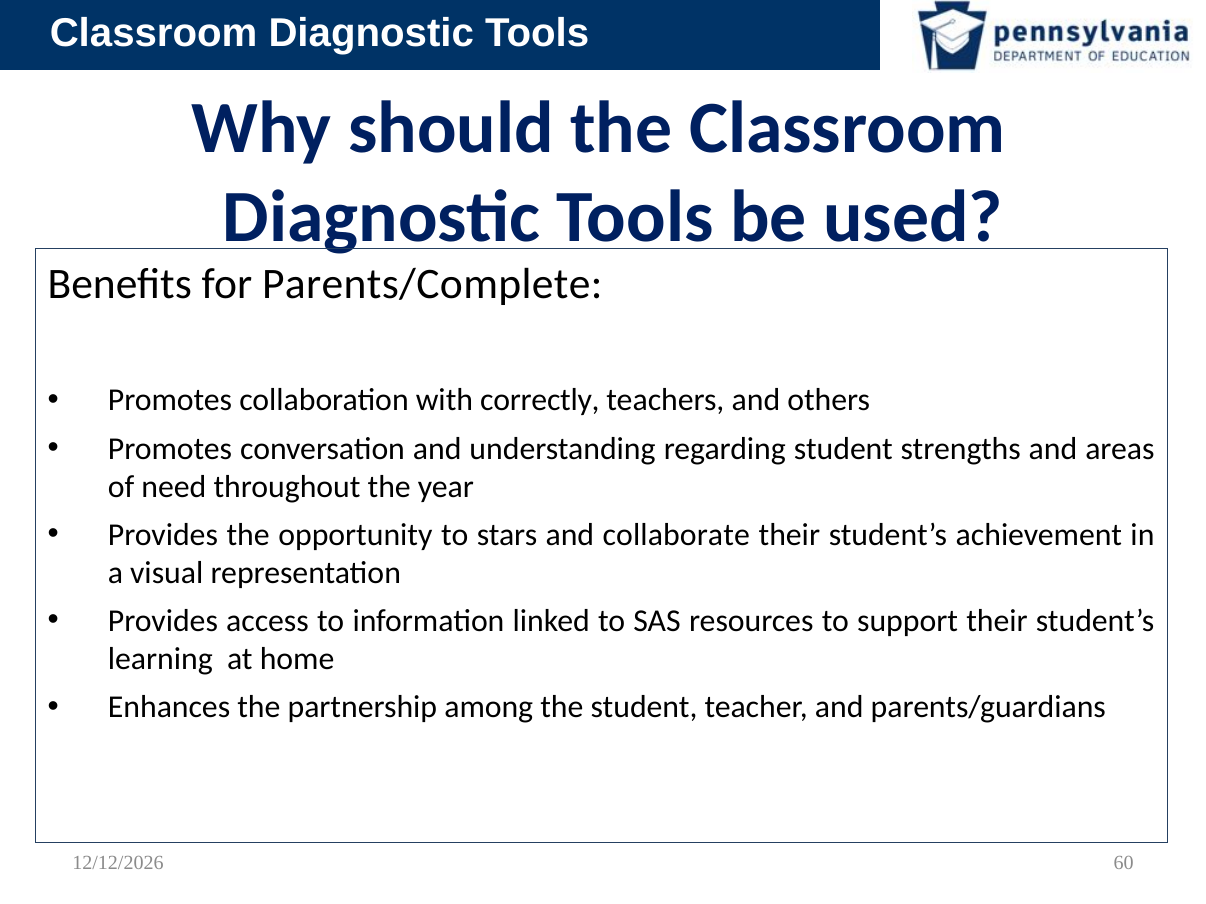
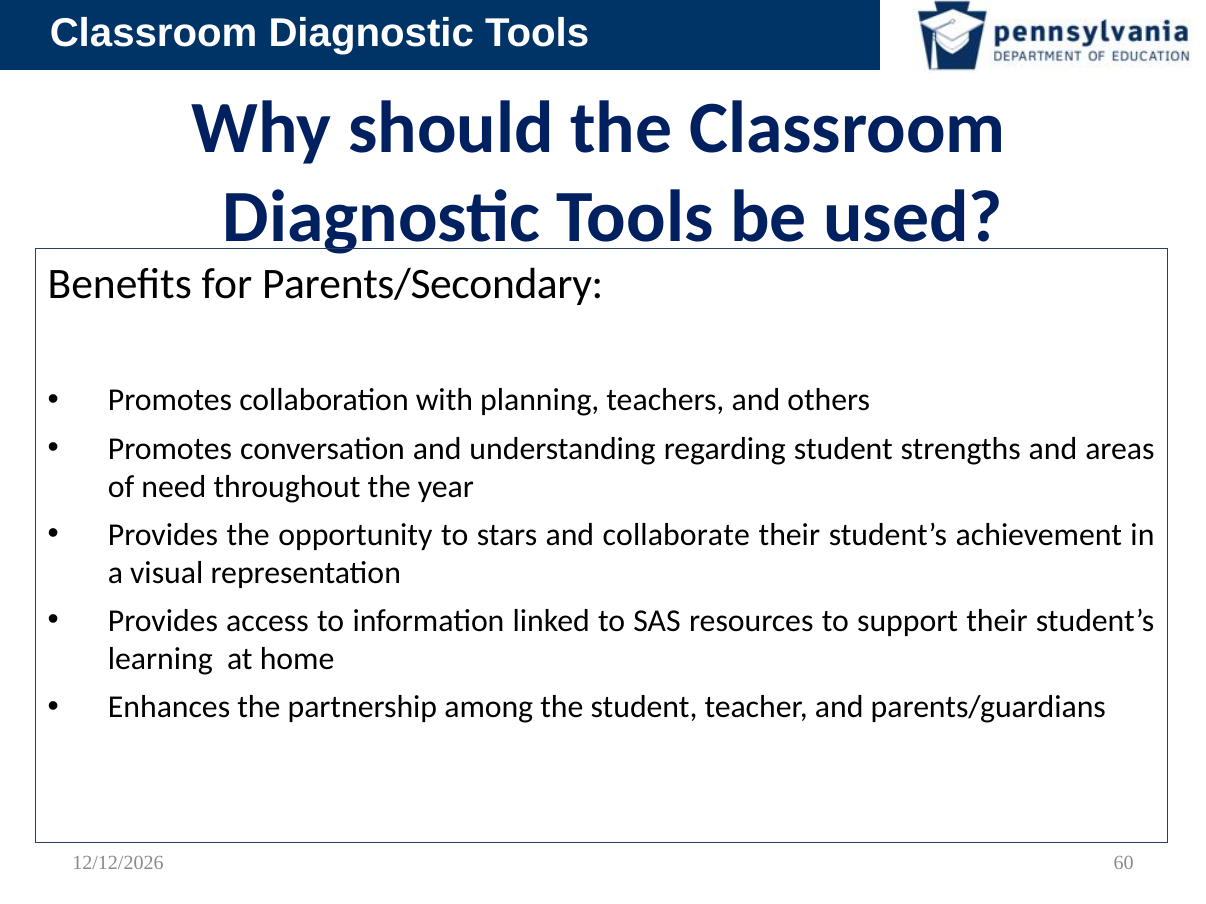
Parents/Complete: Parents/Complete -> Parents/Secondary
correctly: correctly -> planning
